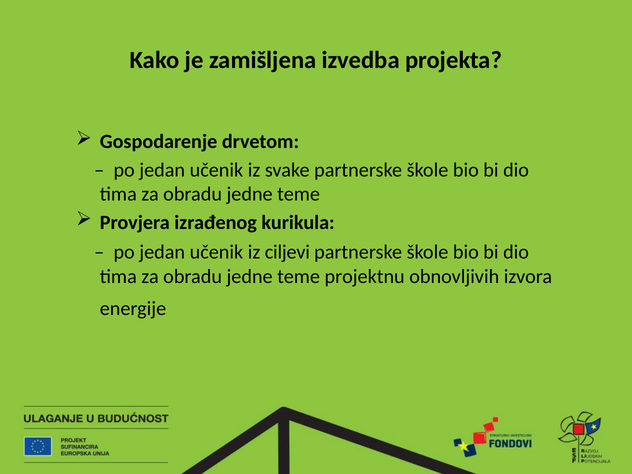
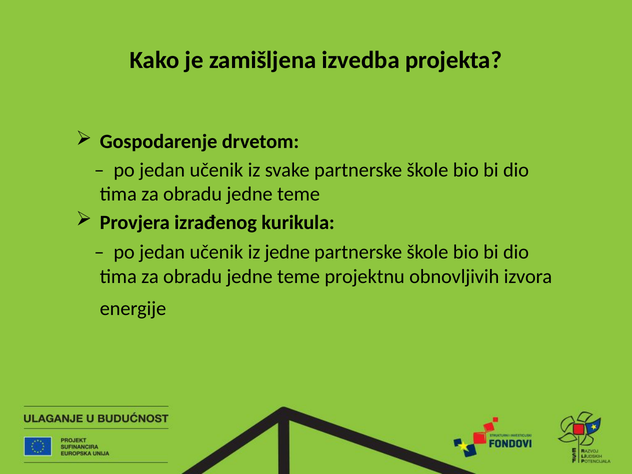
iz ciljevi: ciljevi -> jedne
